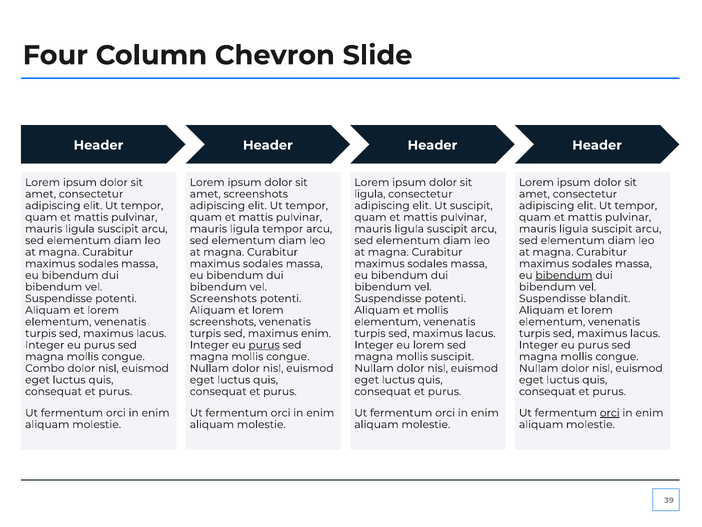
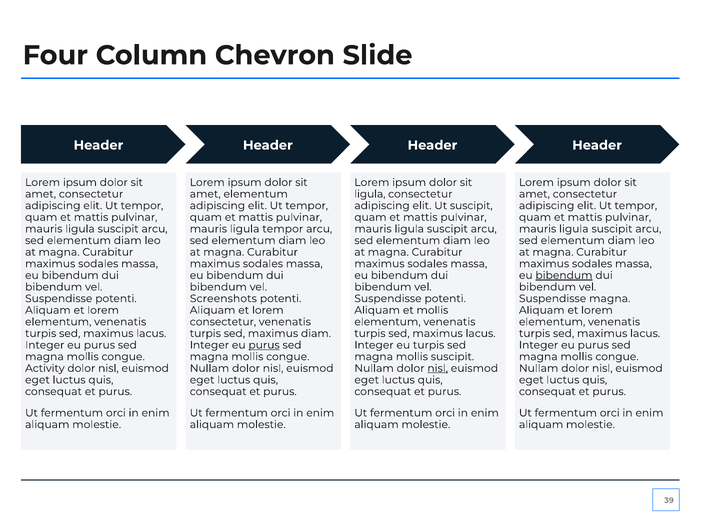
amet screenshots: screenshots -> elementum
Suspendisse blandit: blandit -> magna
screenshots at (223, 322): screenshots -> consectetur
maximus enim: enim -> diam
eu lorem: lorem -> turpis
Combo: Combo -> Activity
nisl at (438, 368) underline: none -> present
orci at (610, 413) underline: present -> none
